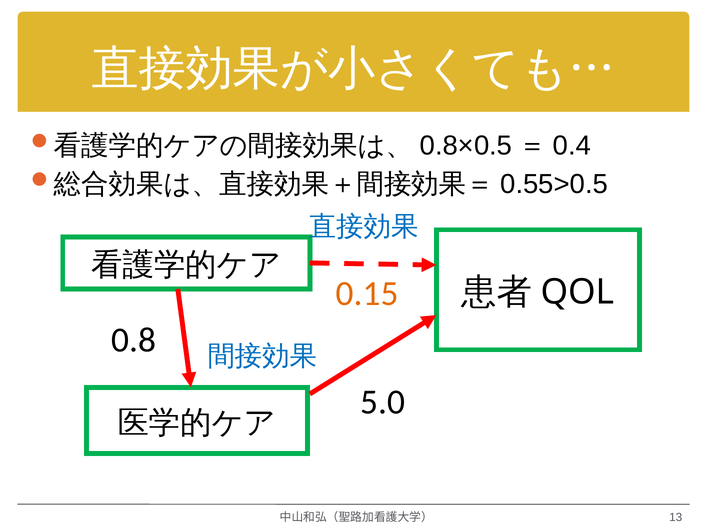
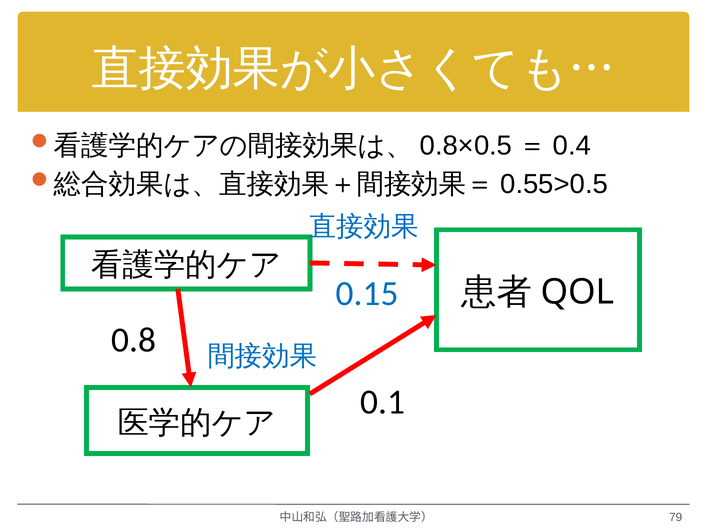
0.15 colour: orange -> blue
5.0: 5.0 -> 0.1
13: 13 -> 79
